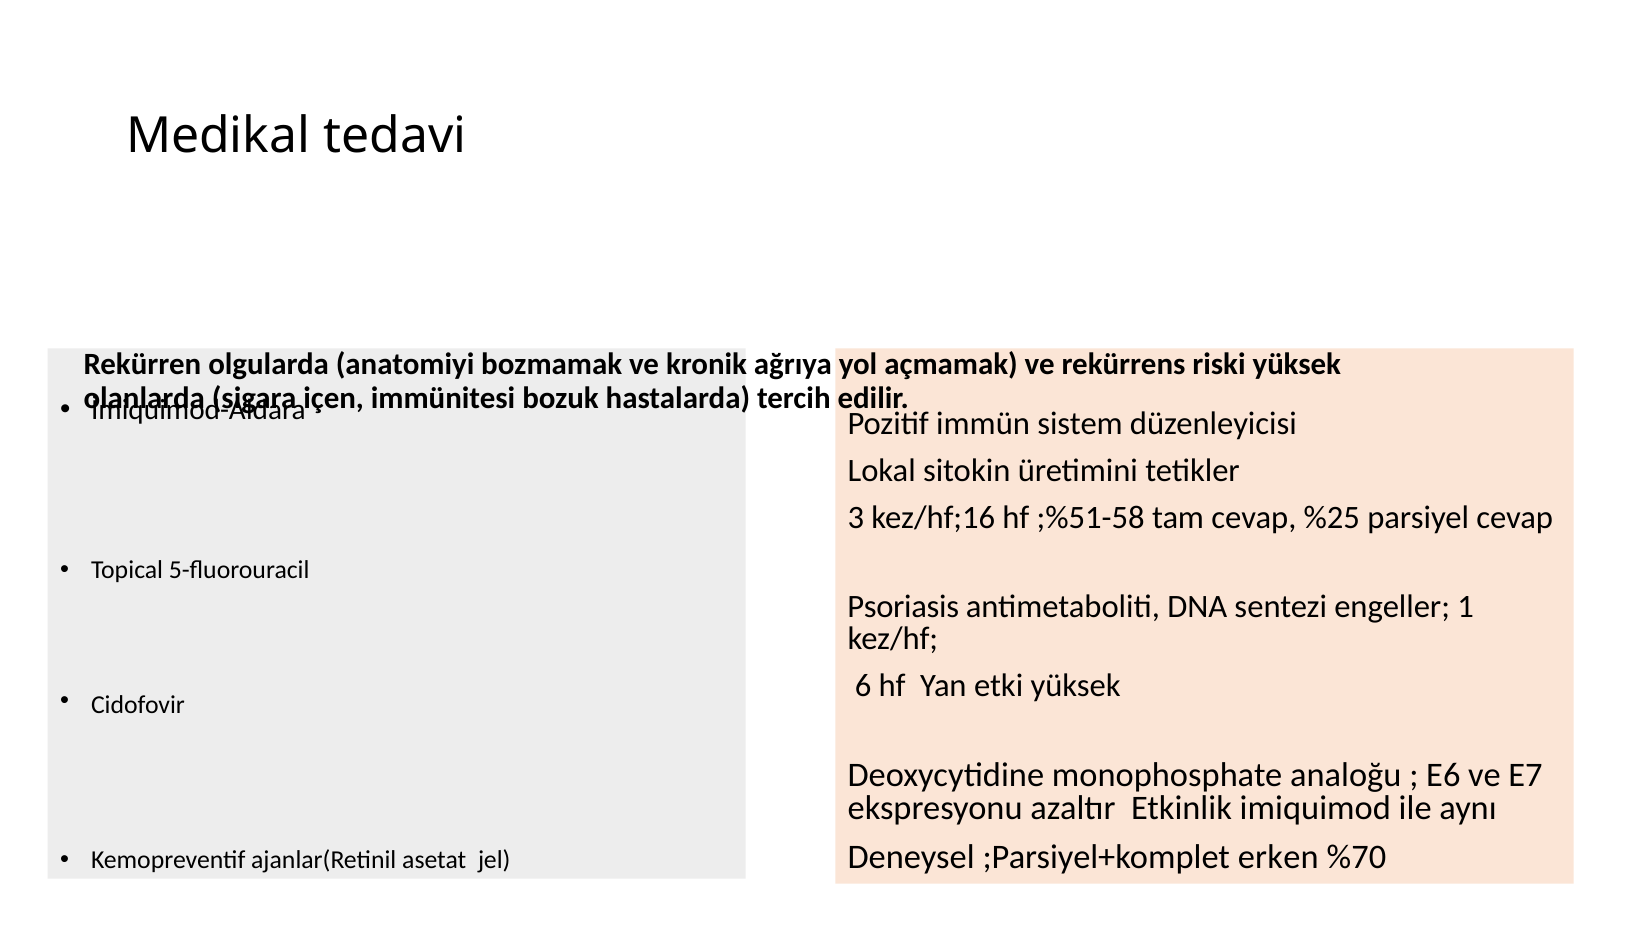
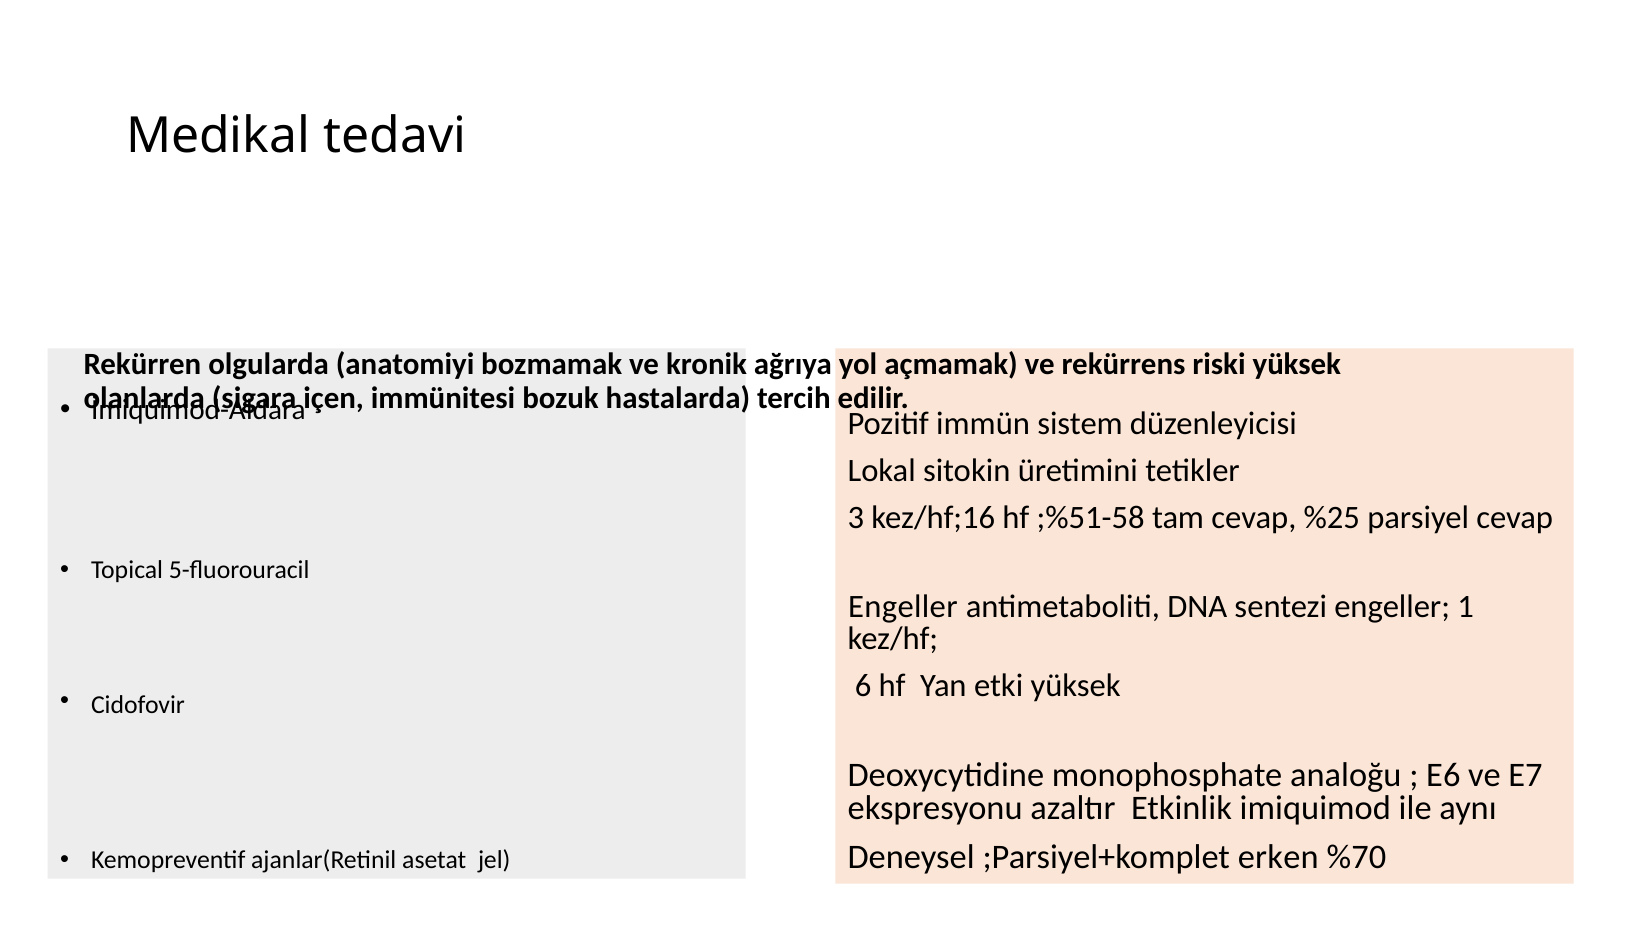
Psoriasis at (903, 607): Psoriasis -> Engeller
